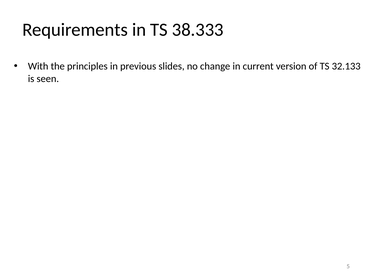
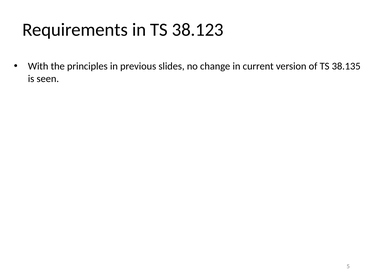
38.333: 38.333 -> 38.123
32.133: 32.133 -> 38.135
